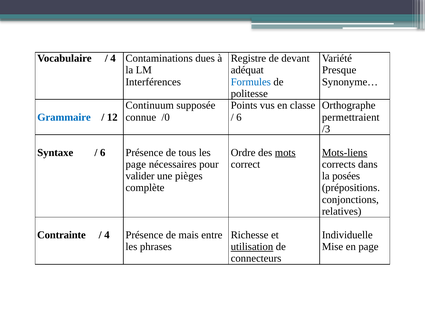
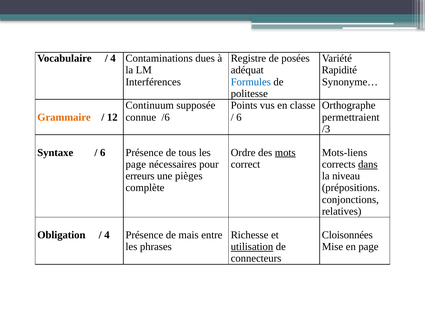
devant: devant -> posées
Presque: Presque -> Rapidité
Grammaire colour: blue -> orange
/0: /0 -> /6
Mots-liens underline: present -> none
dans underline: none -> present
valider: valider -> erreurs
posées: posées -> niveau
Contrainte: Contrainte -> Obligation
Individuelle: Individuelle -> Cloisonnées
